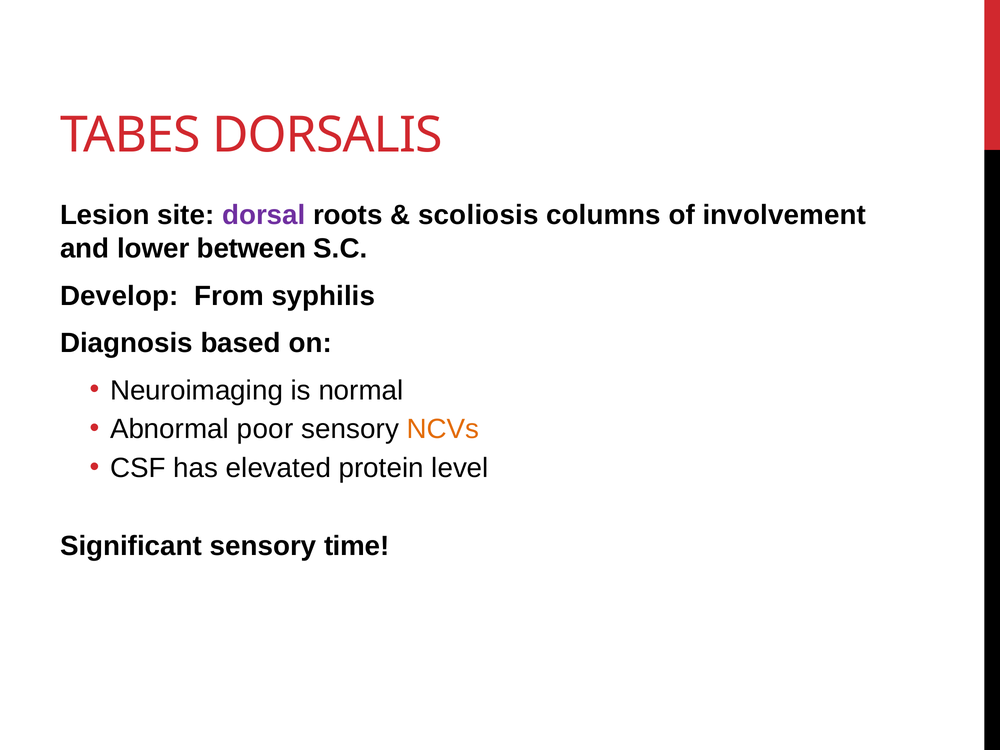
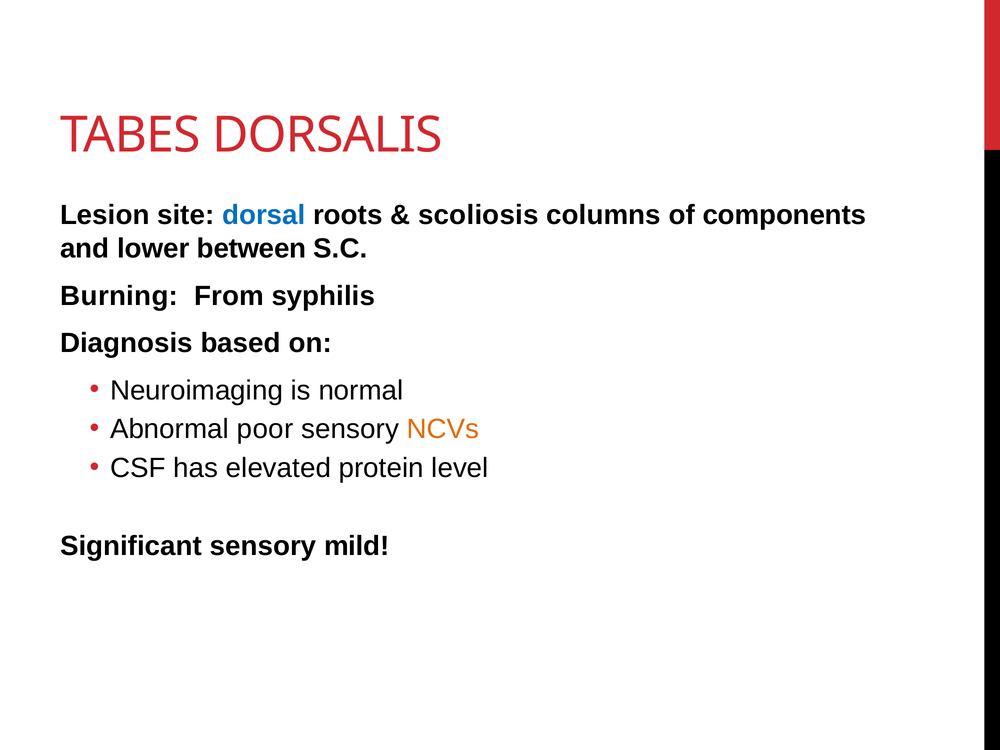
dorsal colour: purple -> blue
involvement: involvement -> components
Develop: Develop -> Burning
time: time -> mild
